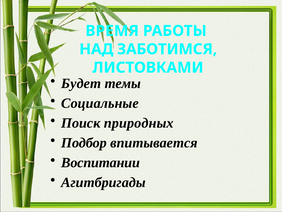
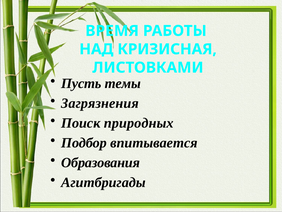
ЗАБОТИМСЯ: ЗАБОТИМСЯ -> КРИЗИСНАЯ
Будет: Будет -> Пусть
Социальные: Социальные -> Загрязнения
Воспитании: Воспитании -> Образования
